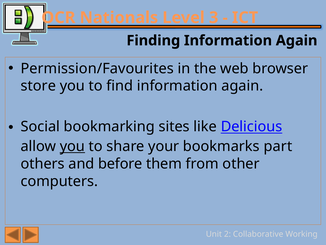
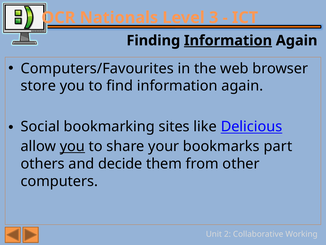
Information at (228, 40) underline: none -> present
Permission/Favourites: Permission/Favourites -> Computers/Favourites
before: before -> decide
